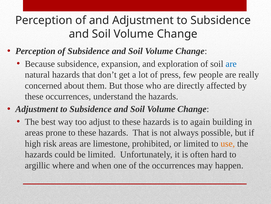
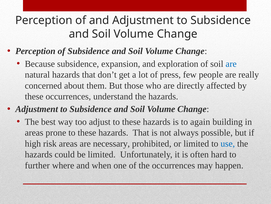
limestone: limestone -> necessary
use colour: orange -> blue
argillic: argillic -> further
